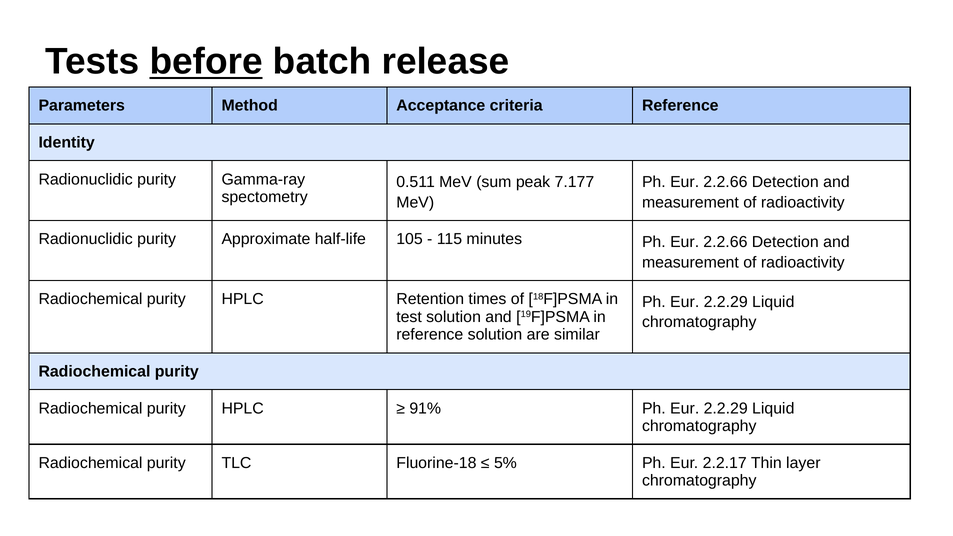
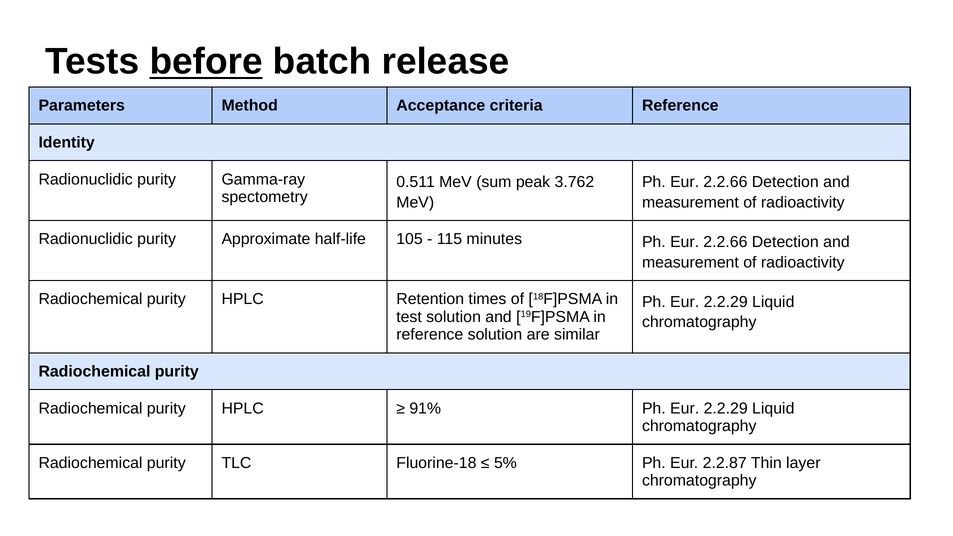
7.177: 7.177 -> 3.762
2.2.17: 2.2.17 -> 2.2.87
